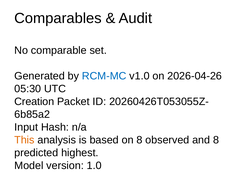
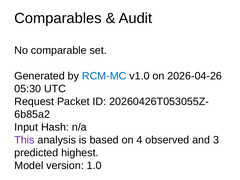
Creation: Creation -> Request
This colour: orange -> purple
on 8: 8 -> 4
and 8: 8 -> 3
